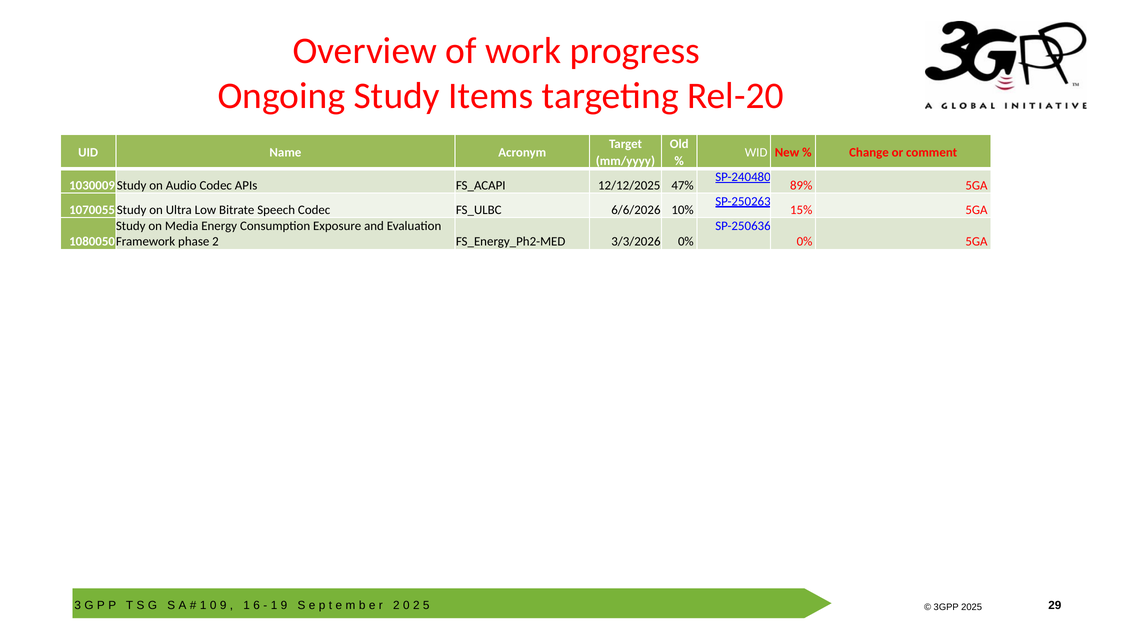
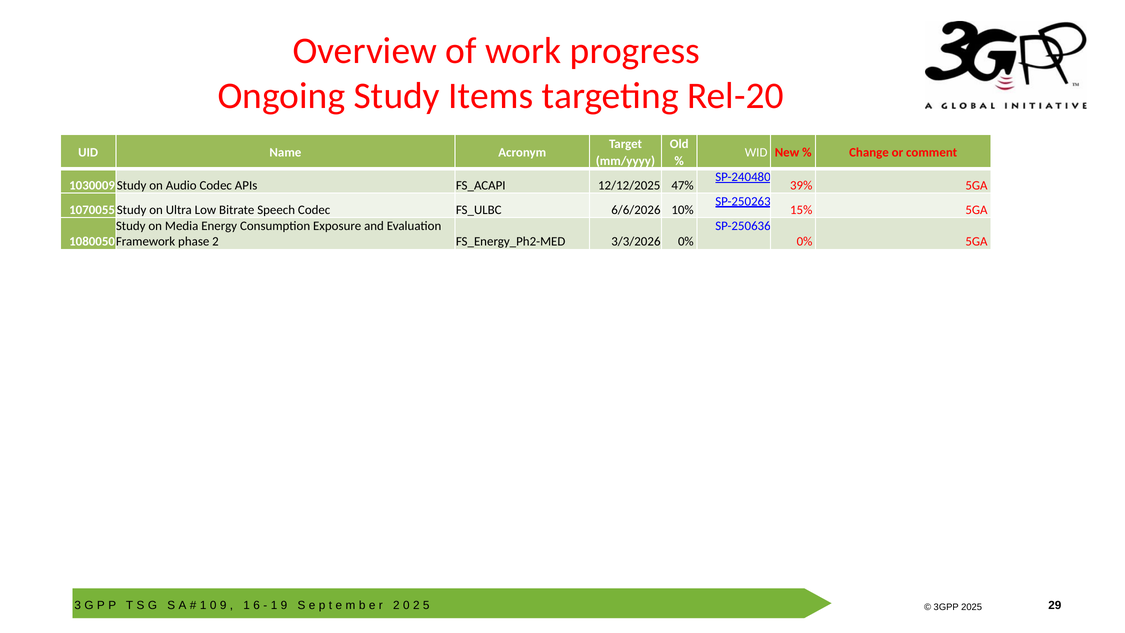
89%: 89% -> 39%
